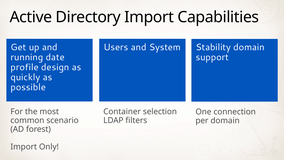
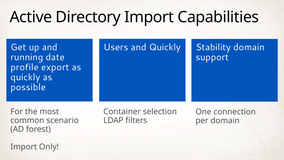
and System: System -> Quickly
design: design -> export
